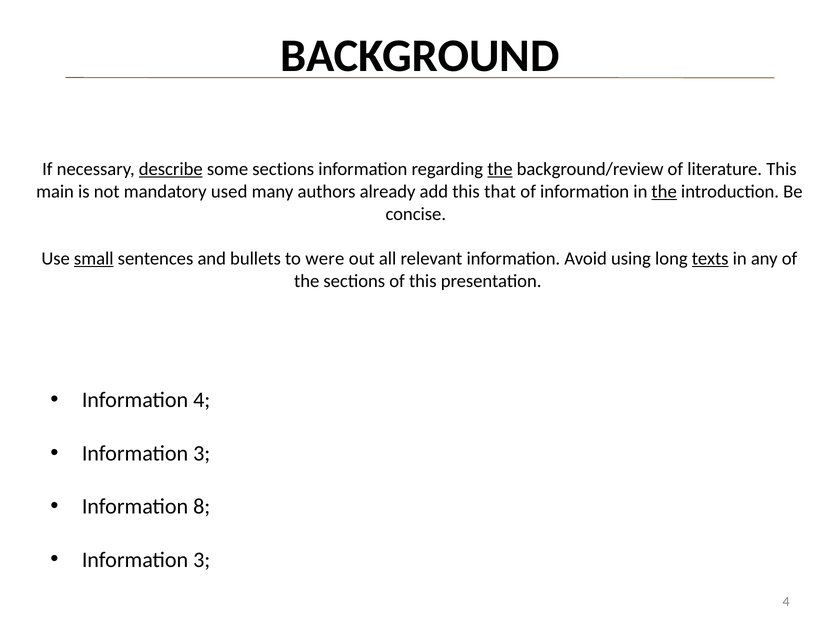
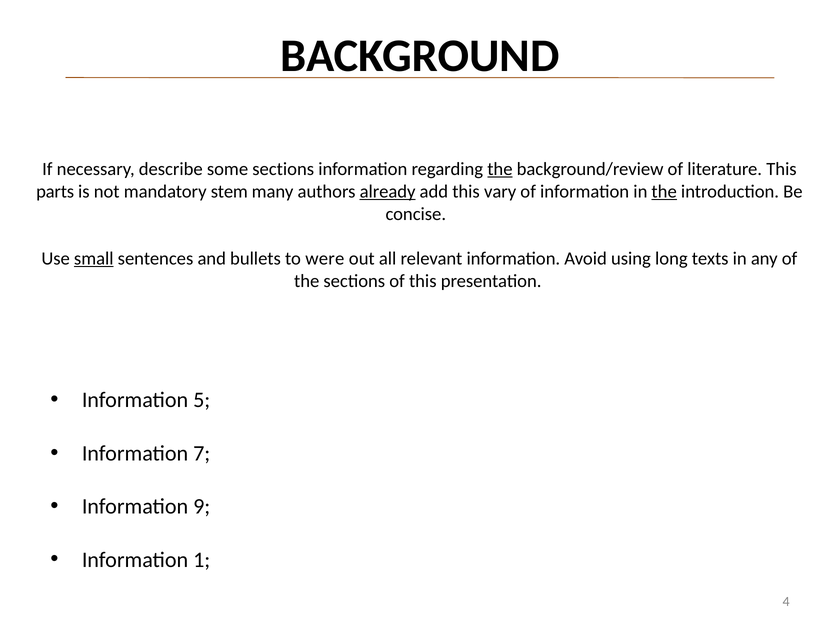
describe underline: present -> none
main: main -> parts
used: used -> stem
already underline: none -> present
that: that -> vary
texts underline: present -> none
Information 4: 4 -> 5
3 at (202, 453): 3 -> 7
8: 8 -> 9
3 at (202, 560): 3 -> 1
